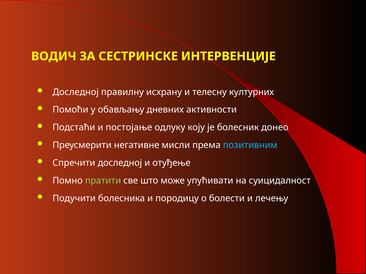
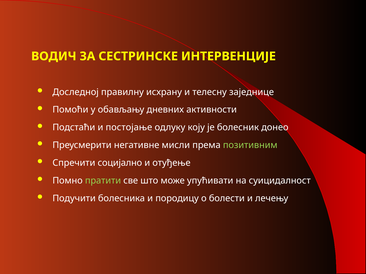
културних: културних -> заједнице
позитивним colour: light blue -> light green
Спречити доследној: доследној -> социјално
